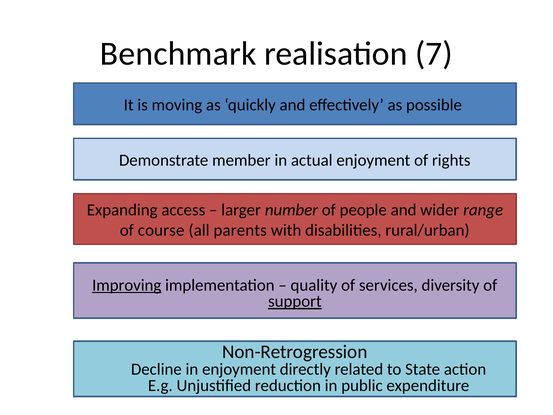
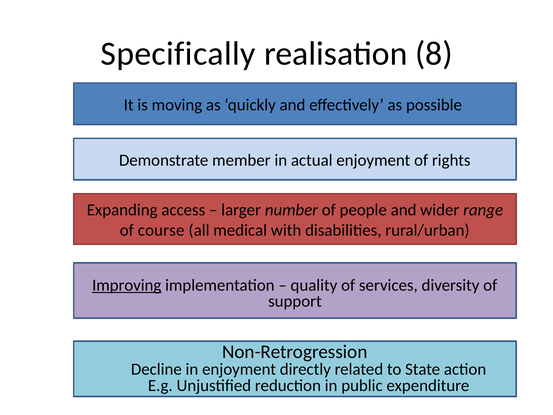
Benchmark: Benchmark -> Specifically
7: 7 -> 8
parents: parents -> medical
support underline: present -> none
